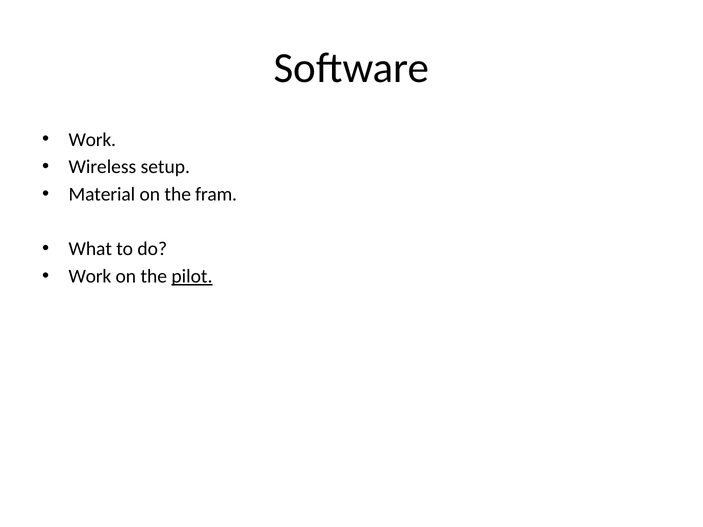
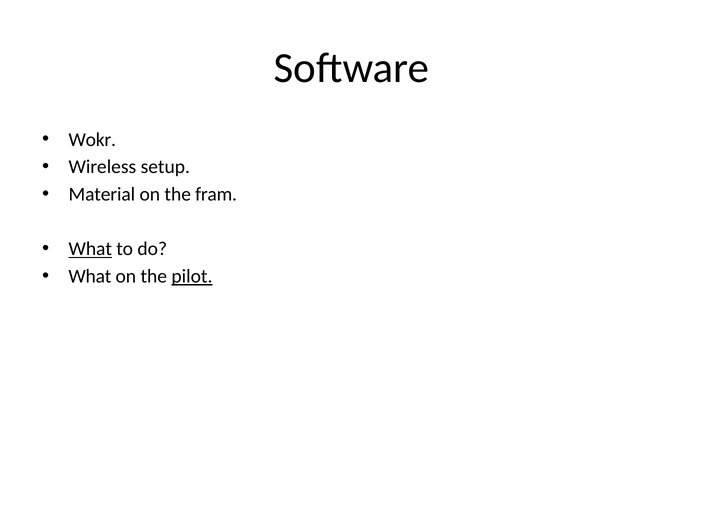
Work at (92, 140): Work -> Wokr
What at (90, 249) underline: none -> present
Work at (90, 277): Work -> What
